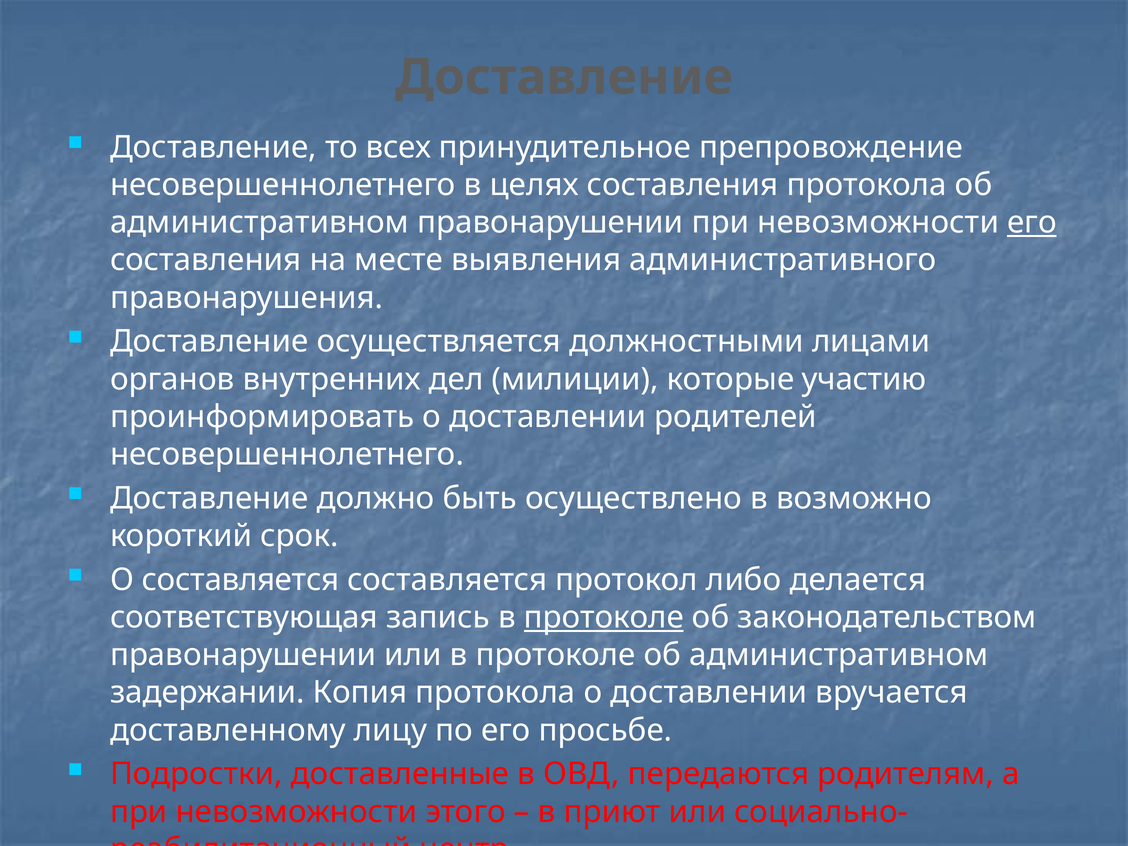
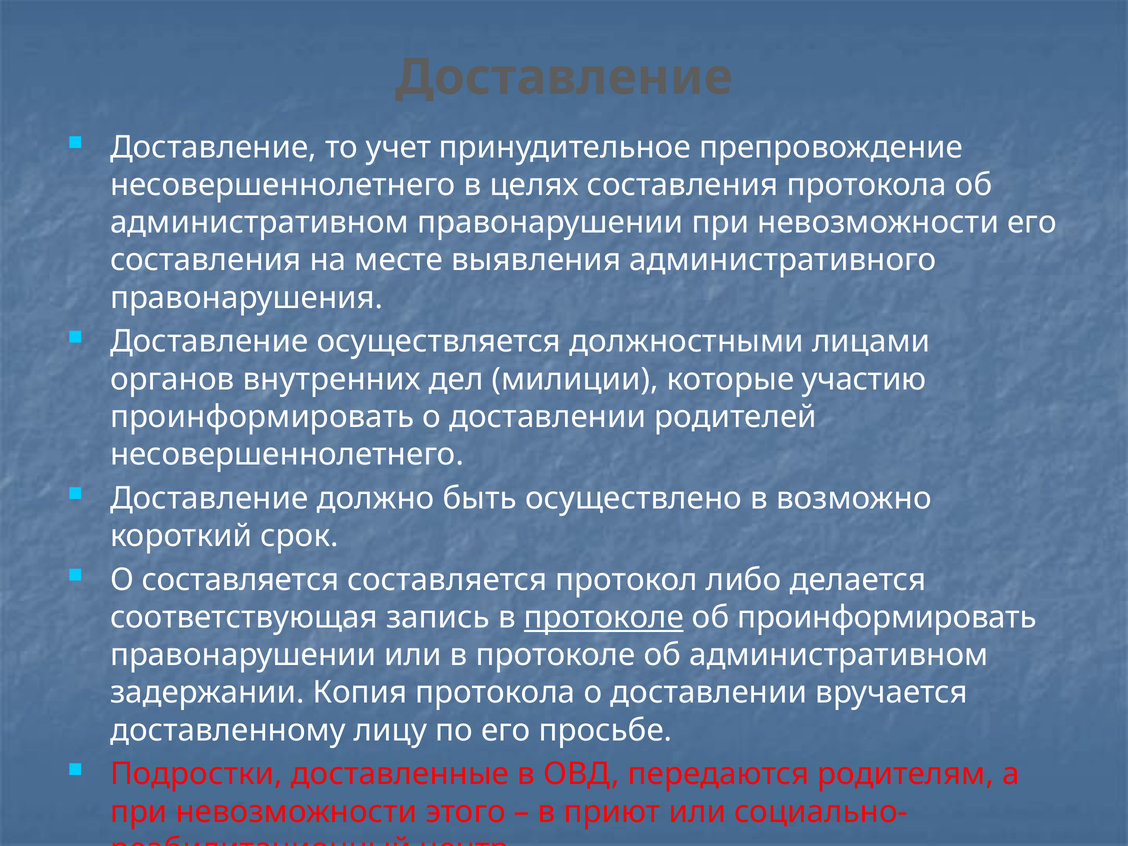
всех: всех -> учет
его at (1032, 222) underline: present -> none
об законодательством: законодательством -> проинформировать
